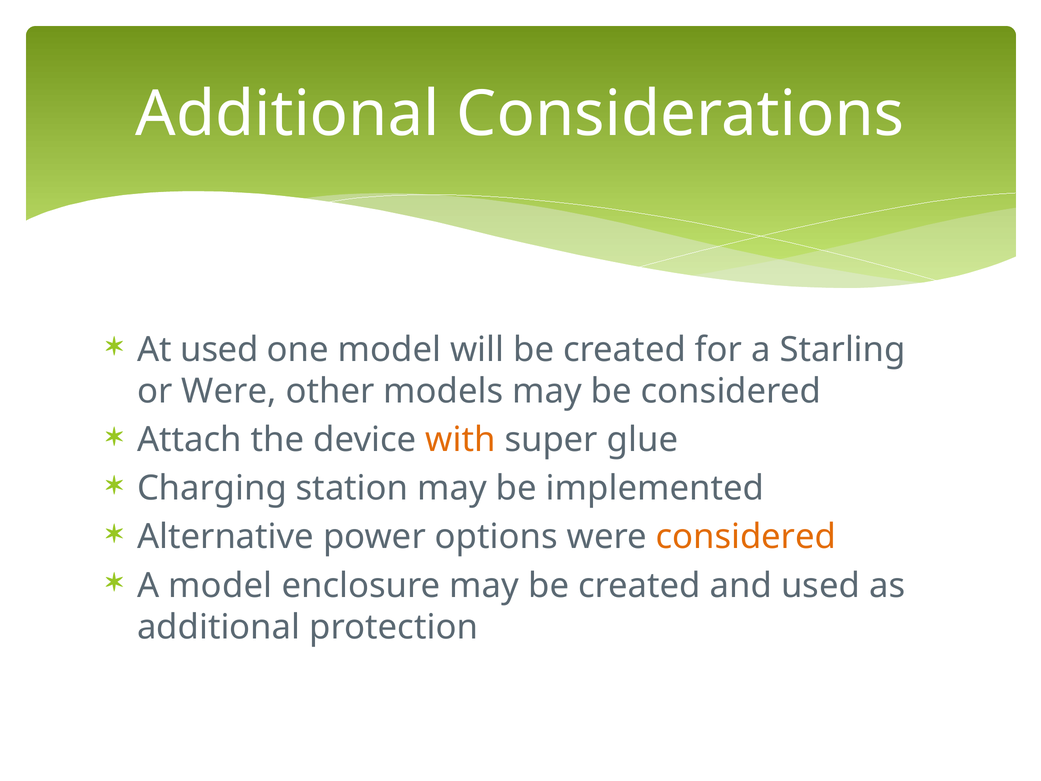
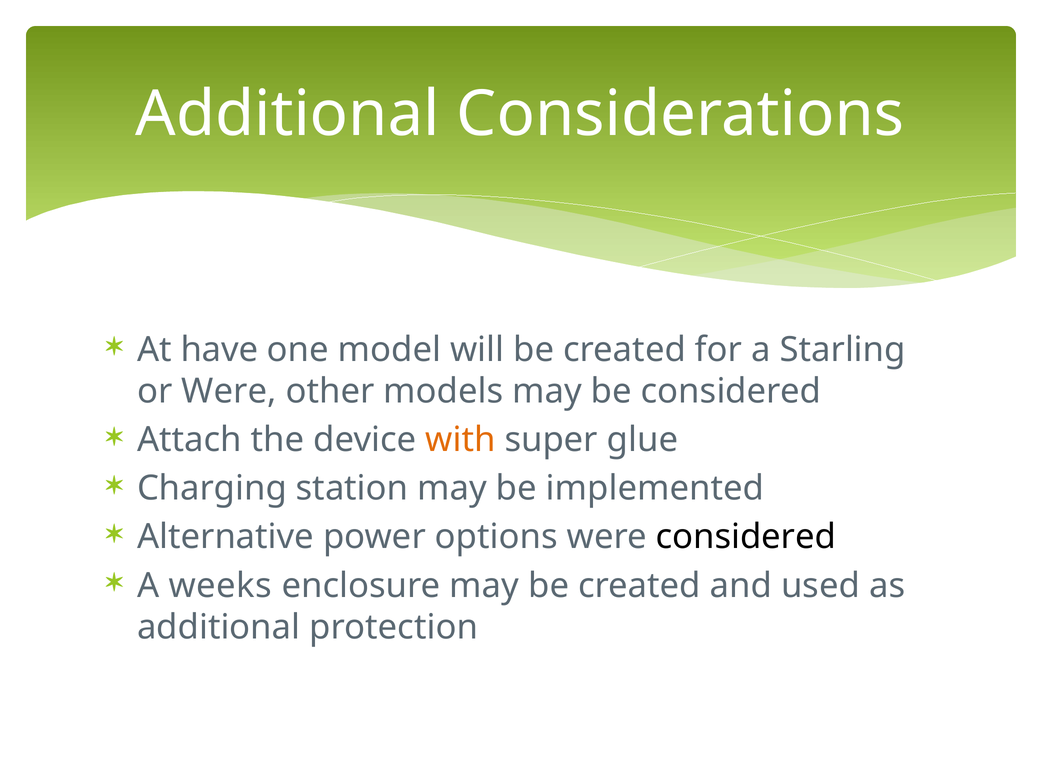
At used: used -> have
considered at (746, 537) colour: orange -> black
A model: model -> weeks
